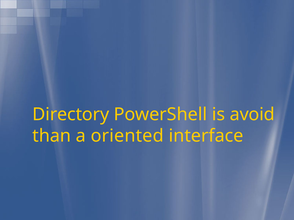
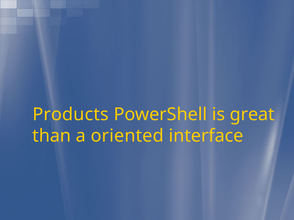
Directory: Directory -> Products
avoid: avoid -> great
